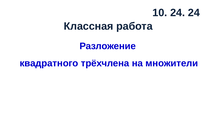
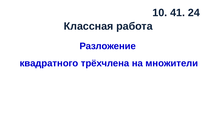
10 24: 24 -> 41
